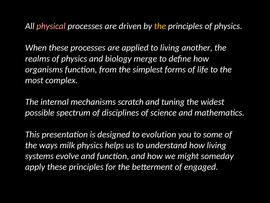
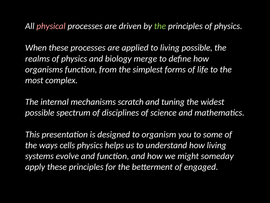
the at (160, 26) colour: yellow -> light green
living another: another -> possible
evolution: evolution -> organism
milk: milk -> cells
